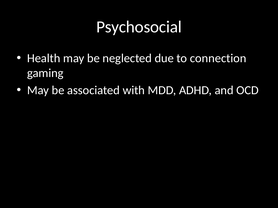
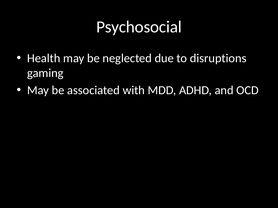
connection: connection -> disruptions
